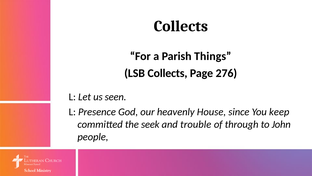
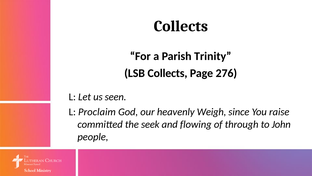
Things: Things -> Trinity
Presence: Presence -> Proclaim
House: House -> Weigh
keep: keep -> raise
trouble: trouble -> flowing
